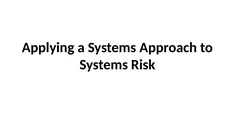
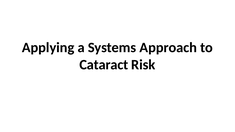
Systems at (104, 65): Systems -> Cataract
